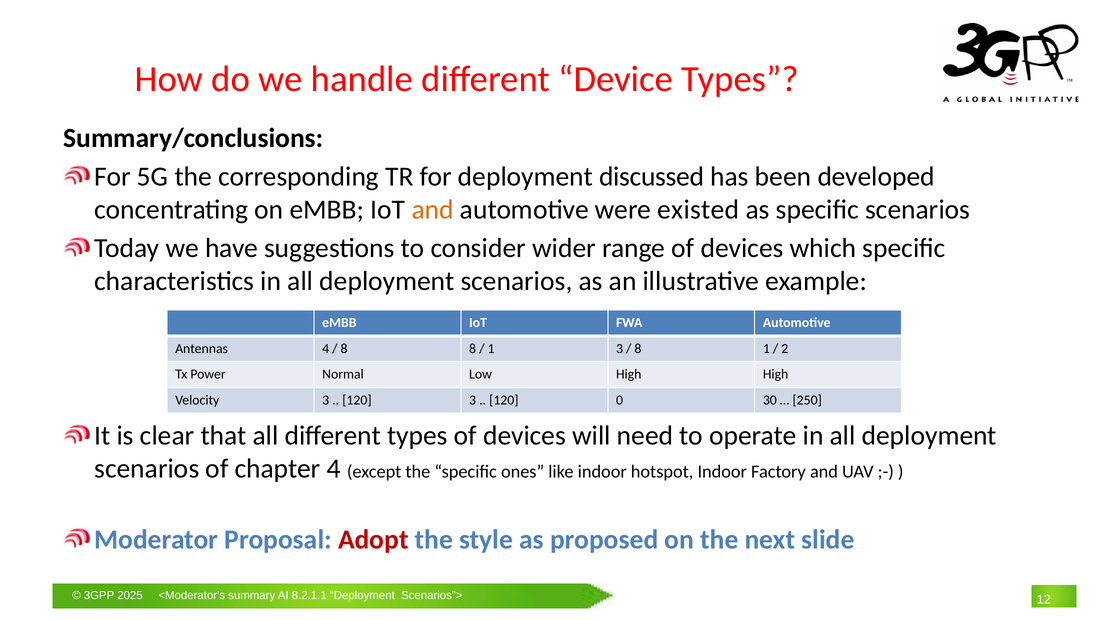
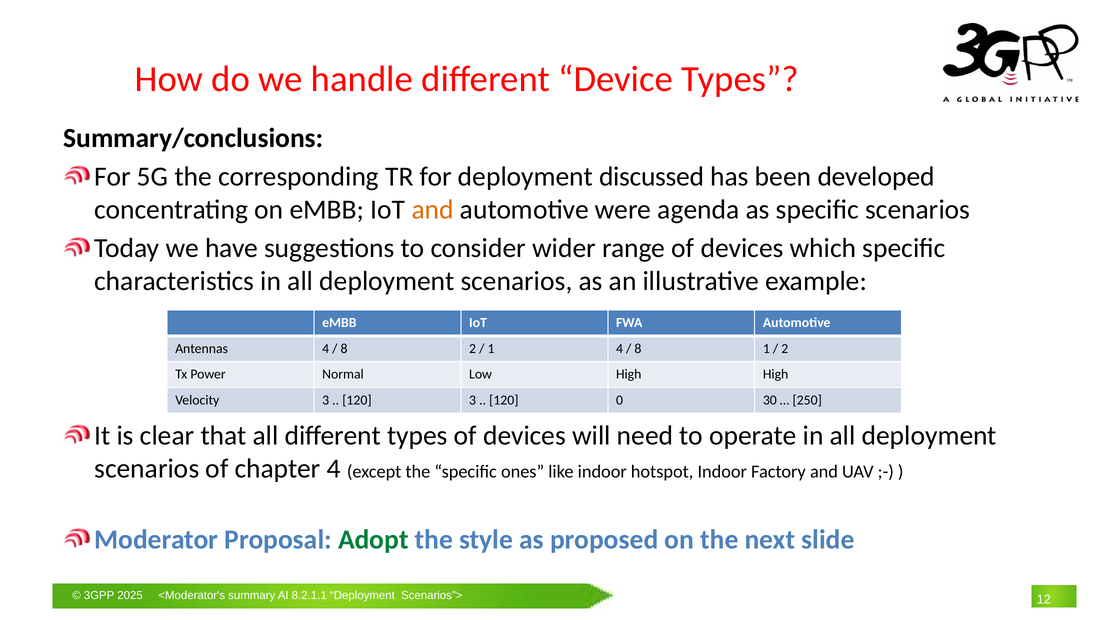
existed: existed -> agenda
8 8: 8 -> 2
1 3: 3 -> 4
Adopt colour: red -> green
